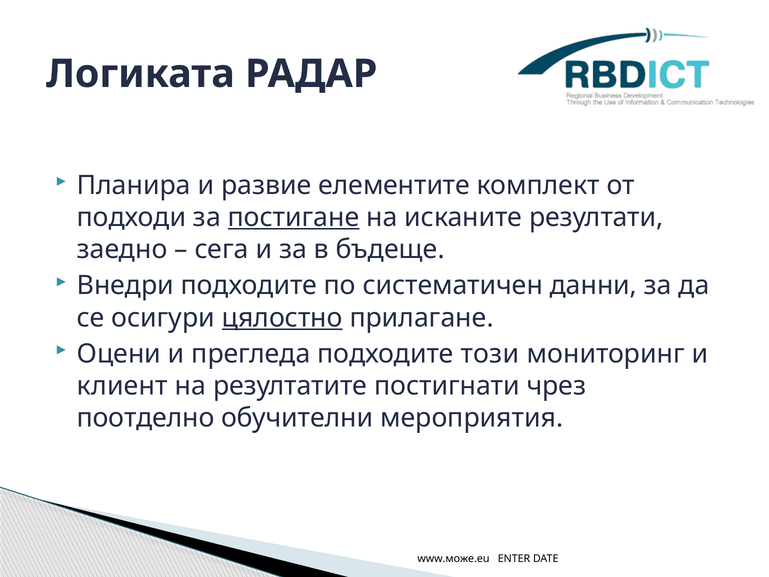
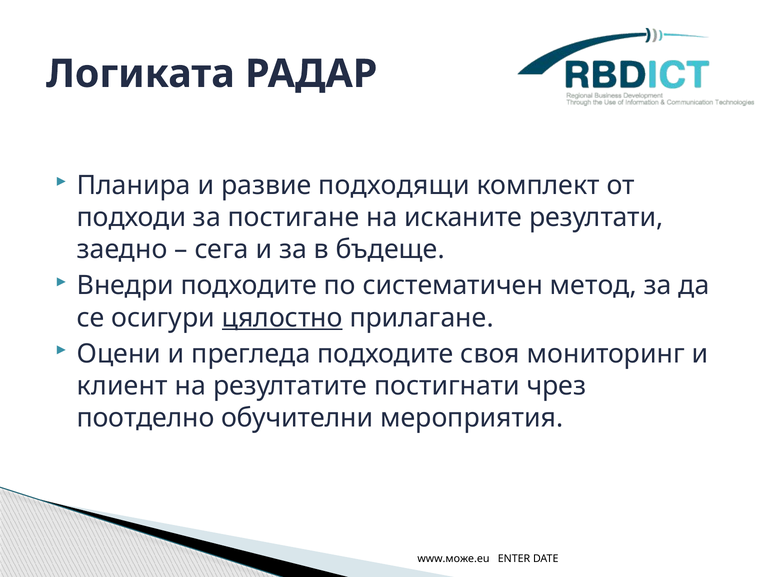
елементите: елементите -> подходящи
постигане underline: present -> none
данни: данни -> метод
този: този -> своя
